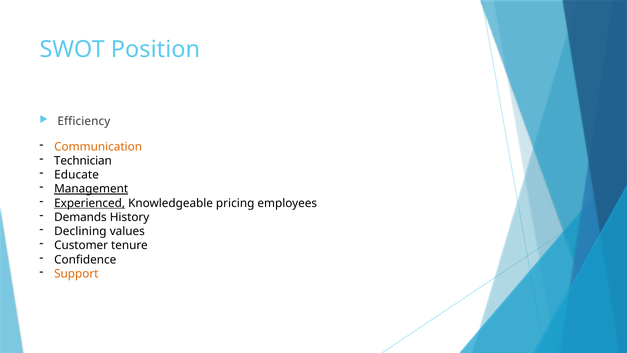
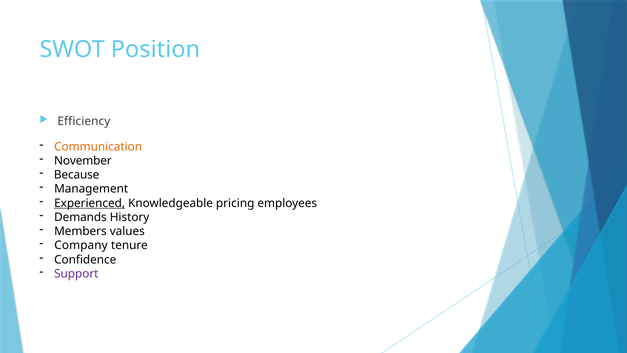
Technician: Technician -> November
Educate: Educate -> Because
Management underline: present -> none
Declining: Declining -> Members
Customer: Customer -> Company
Support colour: orange -> purple
